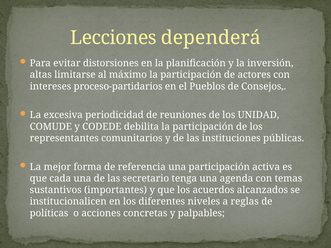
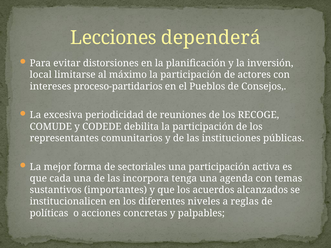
altas: altas -> local
UNIDAD: UNIDAD -> RECOGE
referencia: referencia -> sectoriales
secretario: secretario -> incorpora
